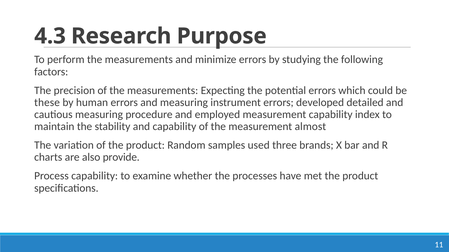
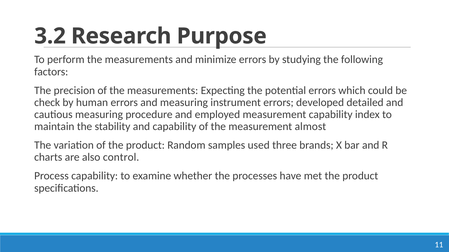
4.3: 4.3 -> 3.2
these: these -> check
provide: provide -> control
